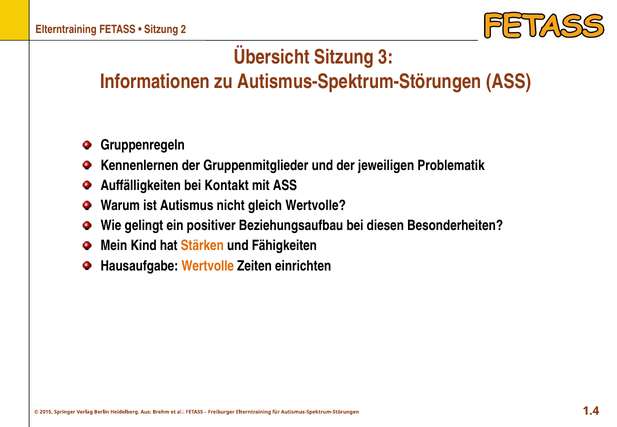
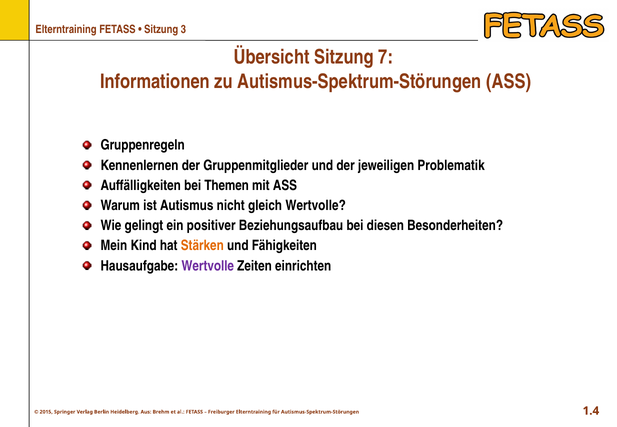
2: 2 -> 3
3: 3 -> 7
Kontakt: Kontakt -> Themen
Wertvolle at (208, 266) colour: orange -> purple
